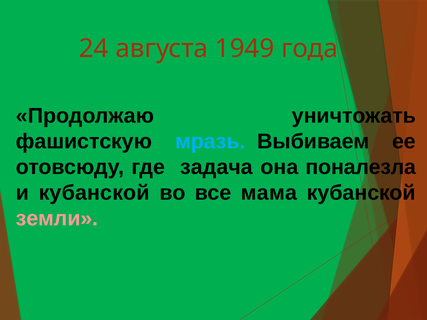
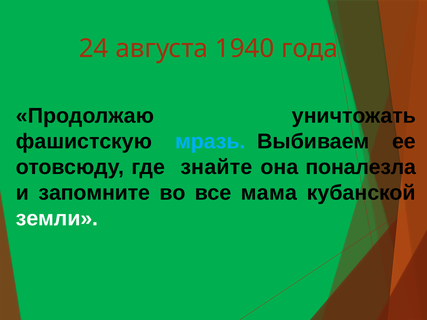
1949: 1949 -> 1940
задача: задача -> знайте
и кубанской: кубанской -> запомните
земли colour: pink -> white
